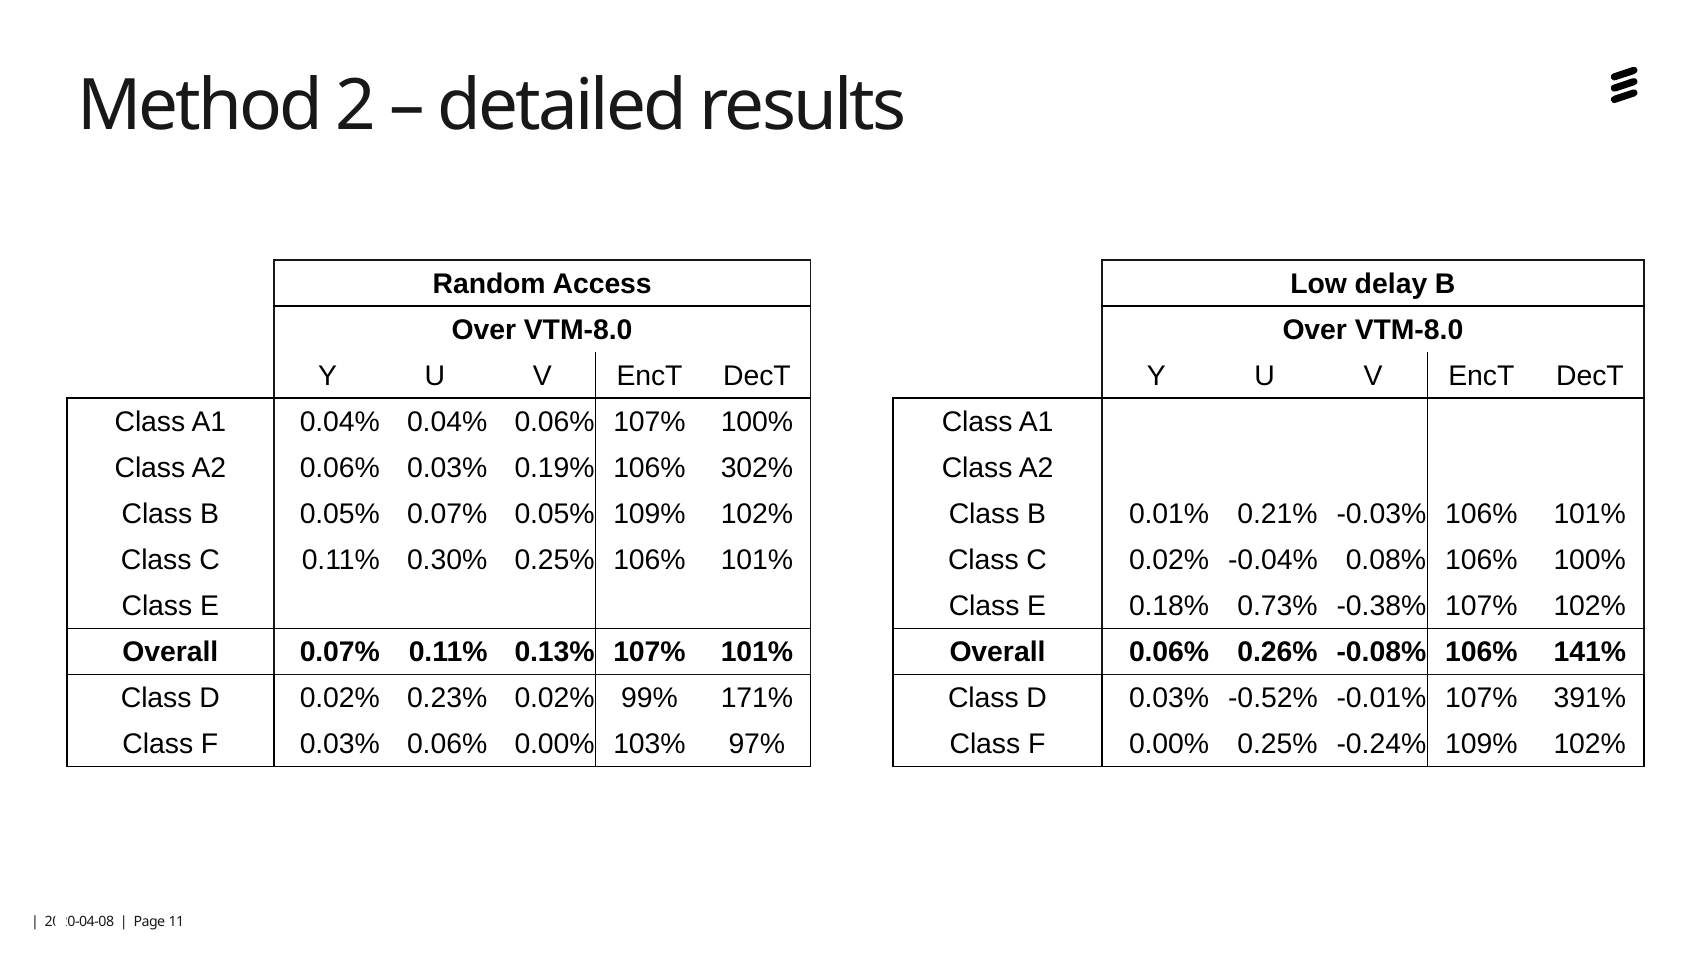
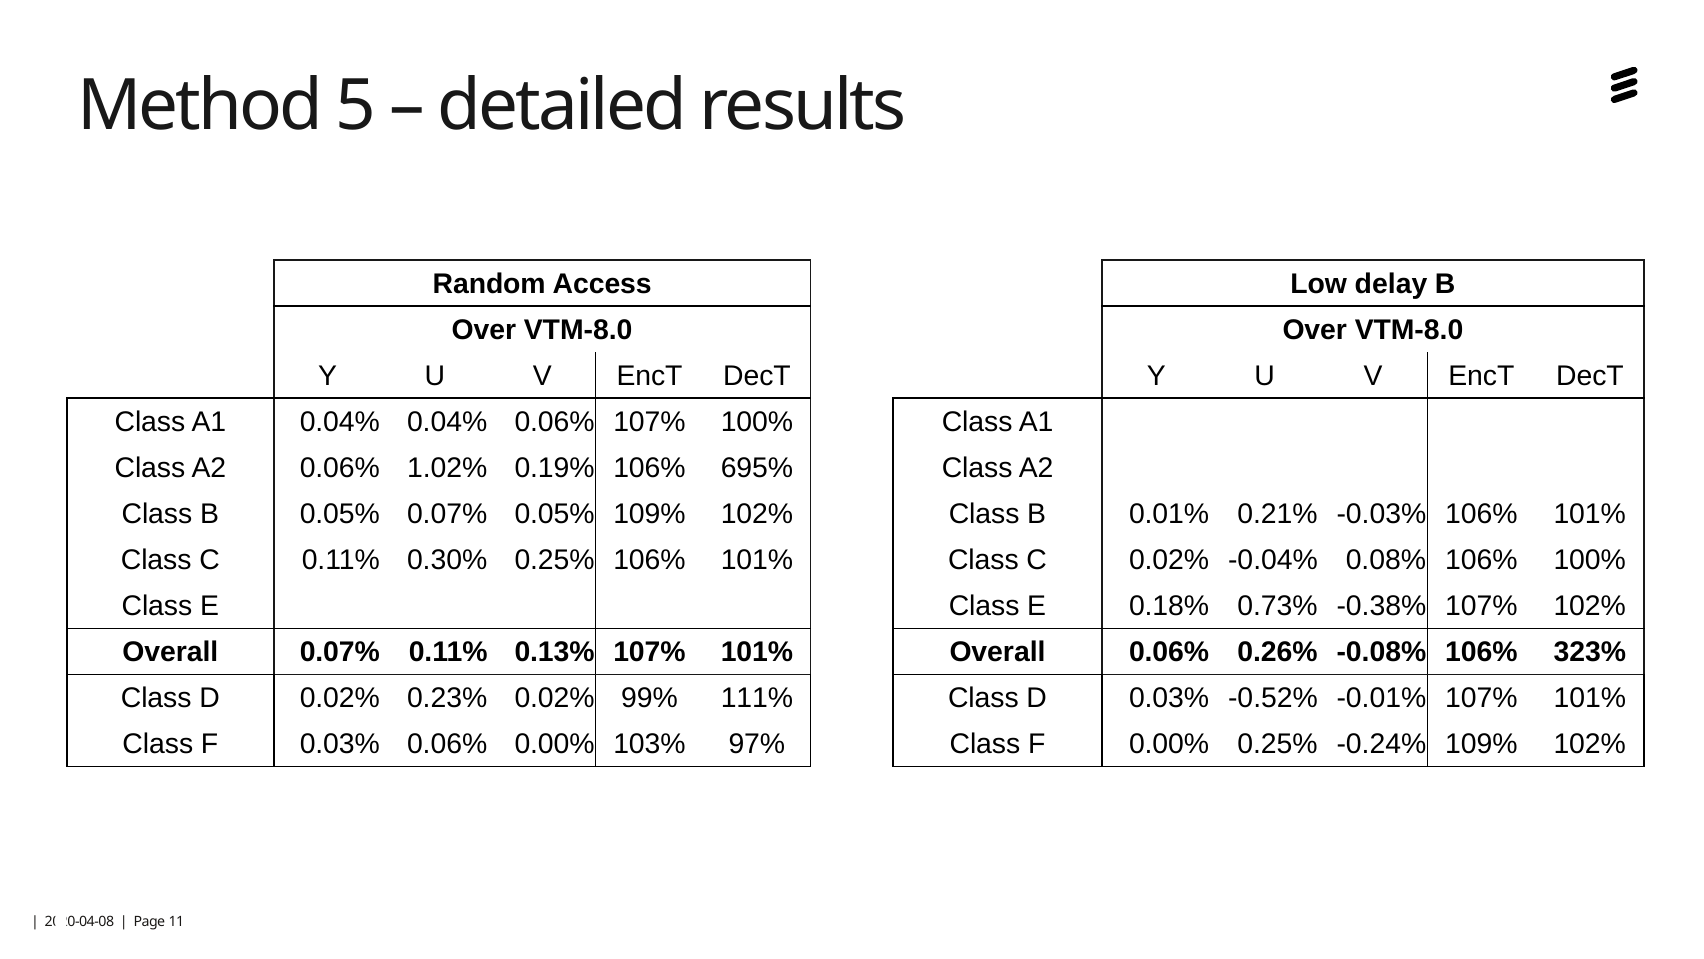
2: 2 -> 5
0.06% 0.03%: 0.03% -> 1.02%
302%: 302% -> 695%
141%: 141% -> 323%
171%: 171% -> 111%
-0.01% 107% 391%: 391% -> 101%
